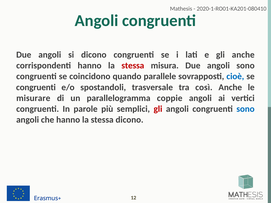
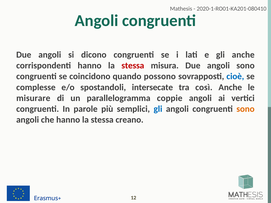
parallele: parallele -> possono
congruenti at (36, 87): congruenti -> complesse
trasversale: trasversale -> intersecate
gli at (158, 109) colour: red -> blue
sono at (246, 109) colour: blue -> orange
stessa dicono: dicono -> creano
